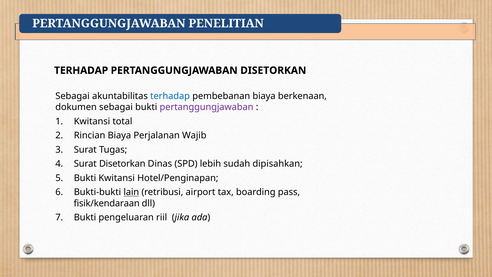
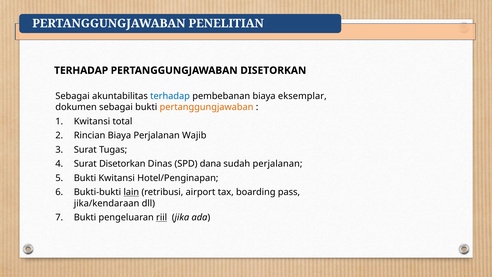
berkenaan: berkenaan -> eksemplar
pertanggungjawaban at (207, 107) colour: purple -> orange
lebih: lebih -> dana
sudah dipisahkan: dipisahkan -> perjalanan
fisik/kendaraan: fisik/kendaraan -> jika/kendaraan
riil underline: none -> present
